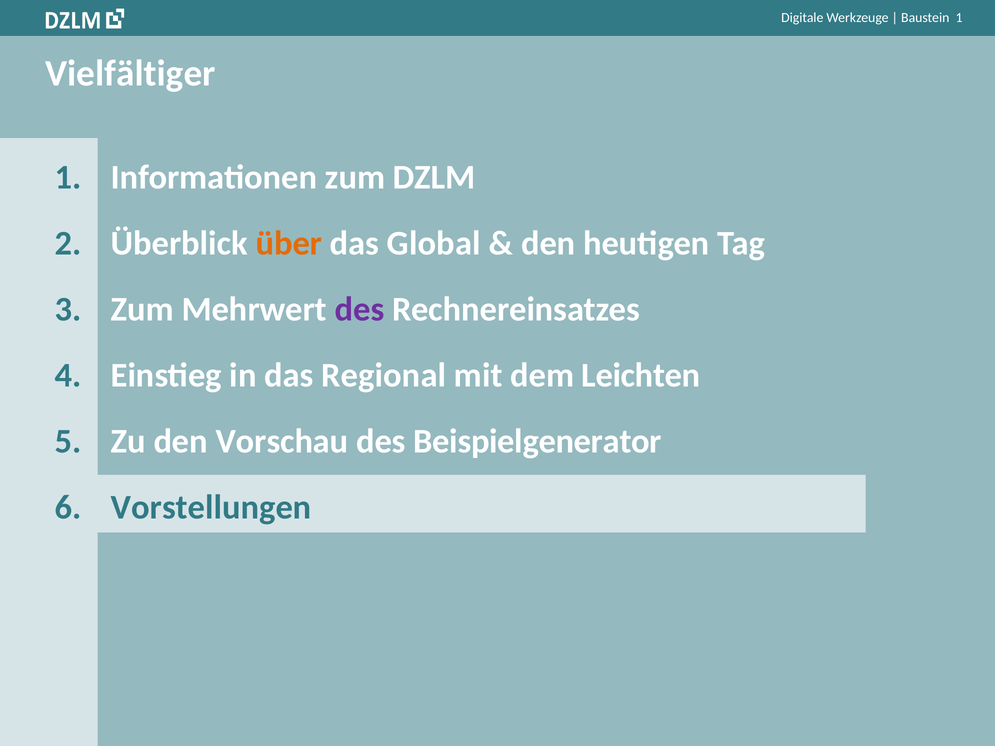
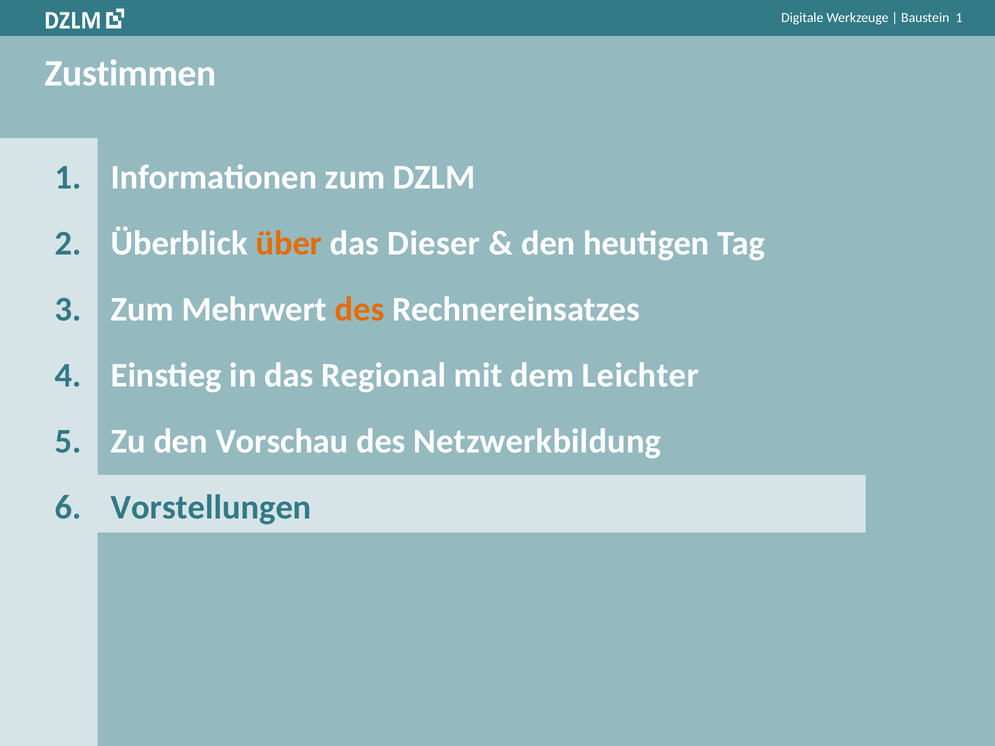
Vielfältiger: Vielfältiger -> Zustimmen
Global: Global -> Dieser
des at (360, 309) colour: purple -> orange
Leichten: Leichten -> Leichter
Beispielgenerator: Beispielgenerator -> Netzwerkbildung
